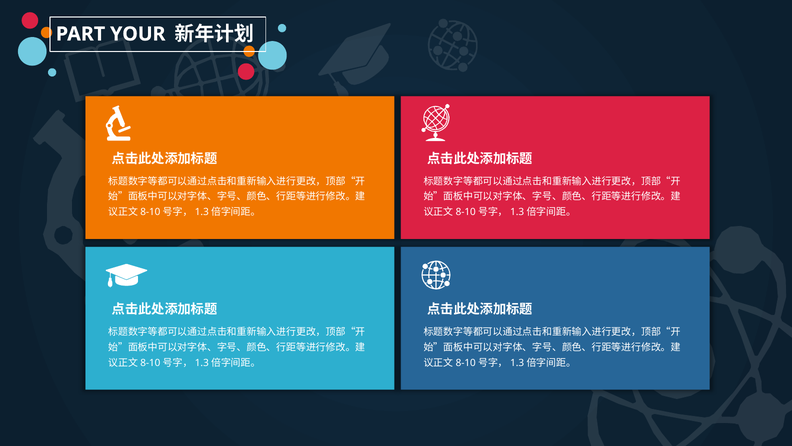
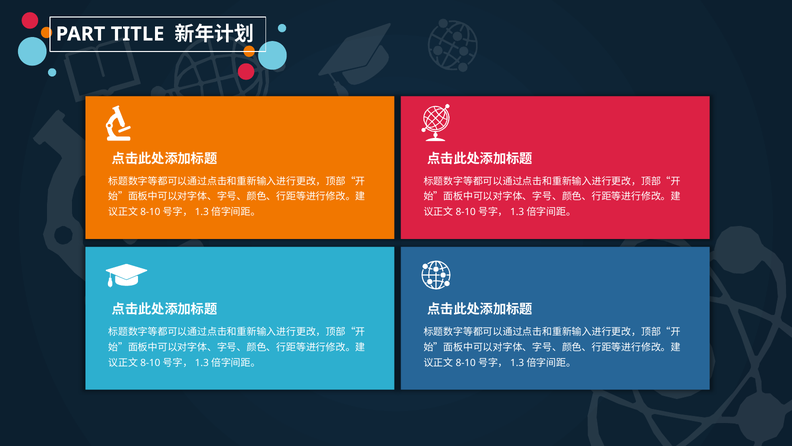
YOUR: YOUR -> TITLE
